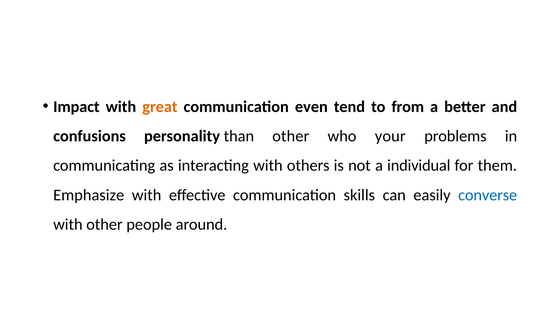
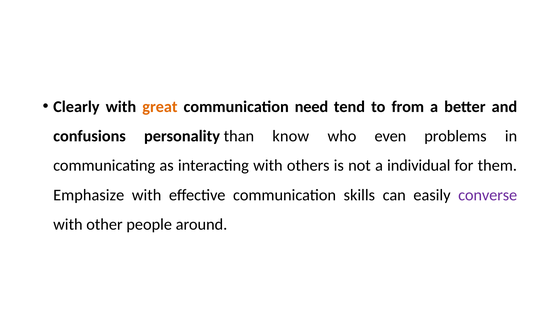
Impact: Impact -> Clearly
even: even -> need
than other: other -> know
your: your -> even
converse colour: blue -> purple
